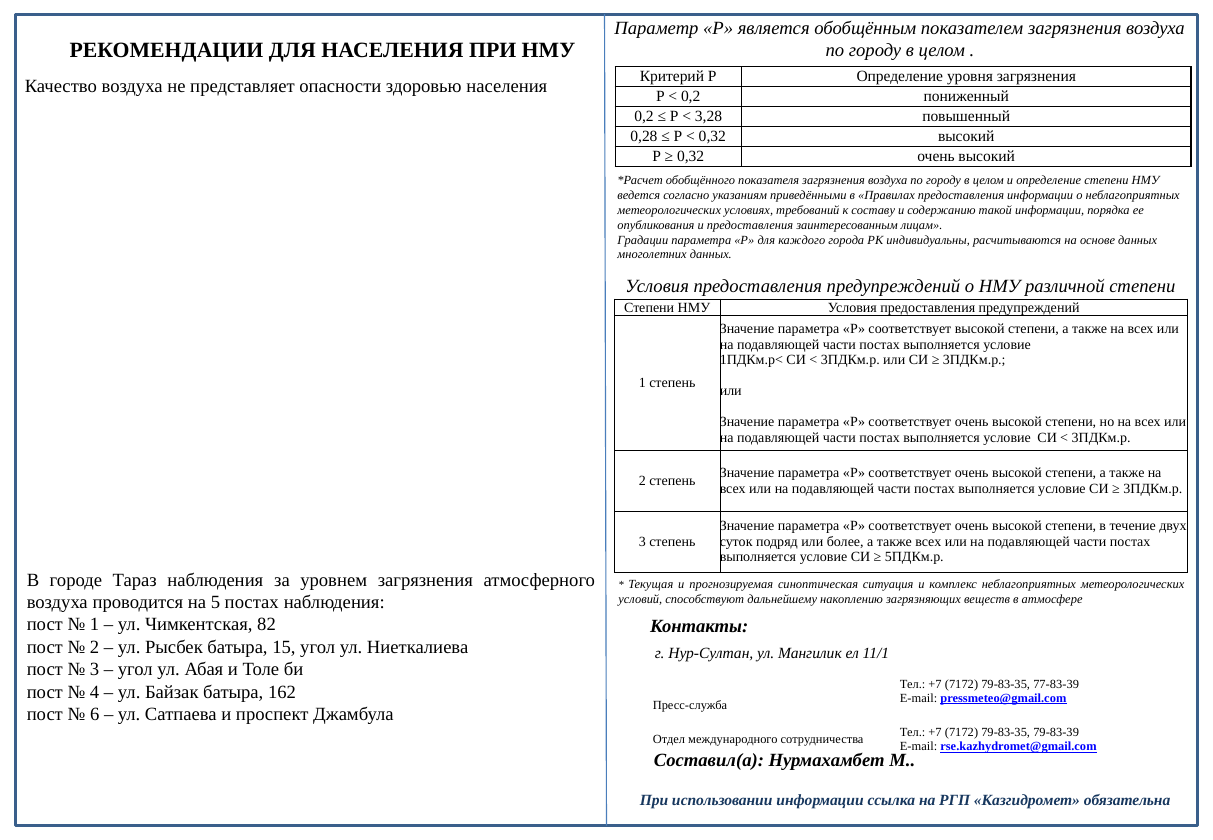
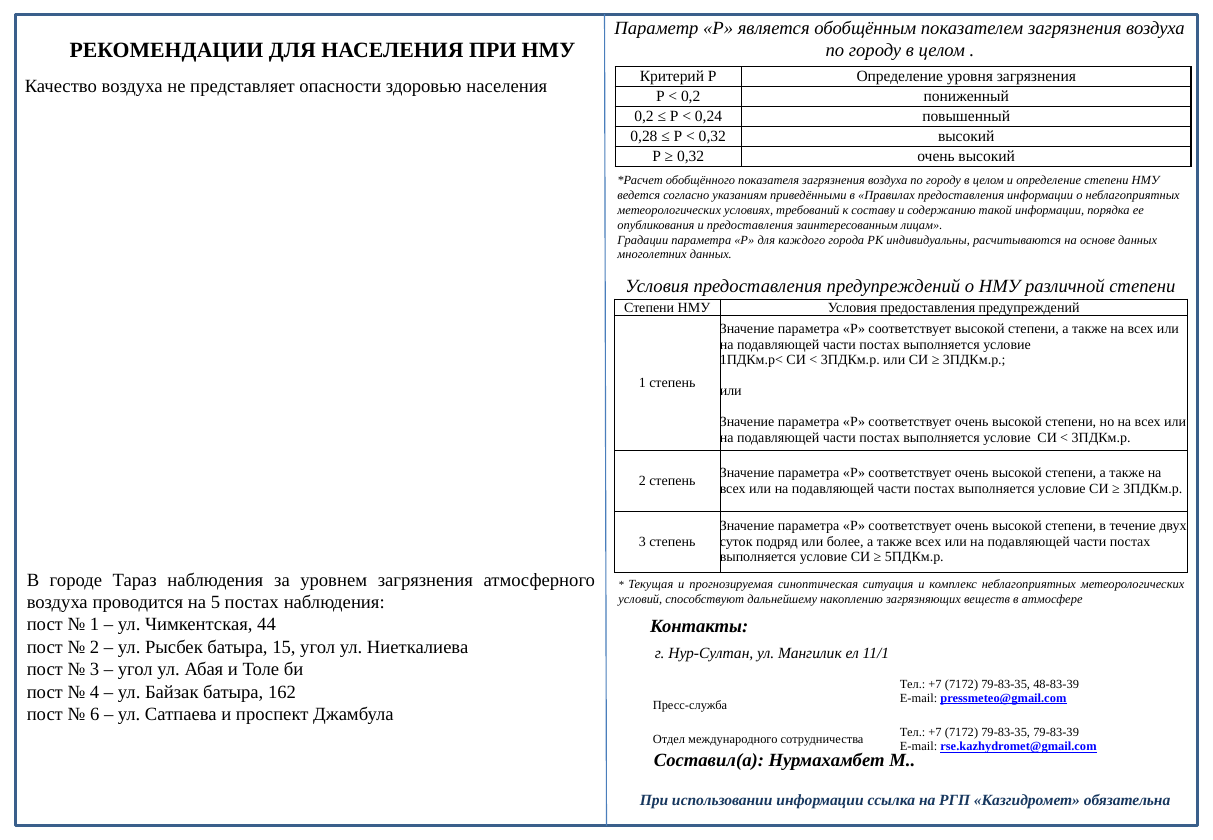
3,28: 3,28 -> 0,24
82: 82 -> 44
77-83-39: 77-83-39 -> 48-83-39
